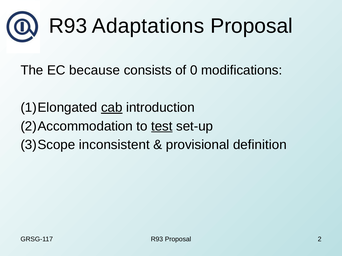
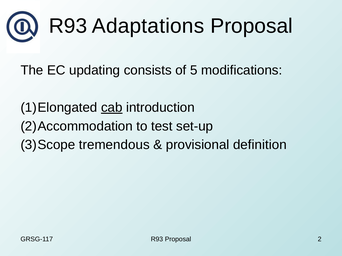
because: because -> updating
0: 0 -> 5
test underline: present -> none
inconsistent: inconsistent -> tremendous
